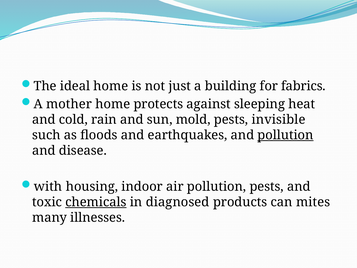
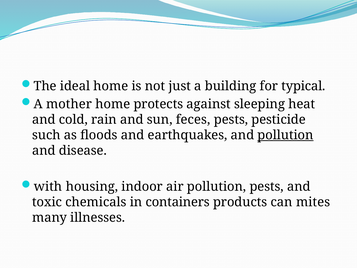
fabrics: fabrics -> typical
mold: mold -> feces
invisible: invisible -> pesticide
chemicals underline: present -> none
diagnosed: diagnosed -> containers
